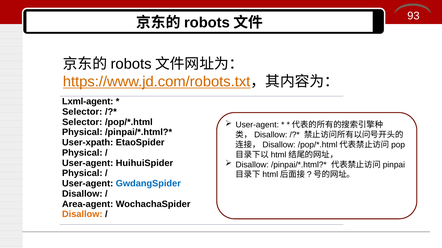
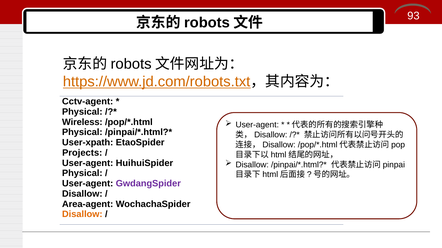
Lxml-agent: Lxml-agent -> Cctv-agent
Selector at (82, 112): Selector -> Physical
Selector at (82, 122): Selector -> Wireless
Physical at (82, 153): Physical -> Projects
GwdangSpider colour: blue -> purple
